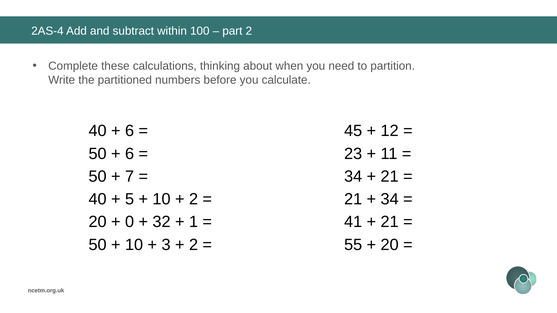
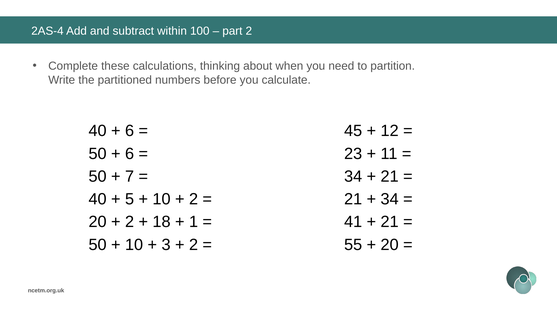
0 at (130, 222): 0 -> 2
32: 32 -> 18
